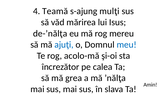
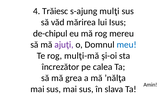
Teamă: Teamă -> Trăiesc
de-ʼnălţa: de-ʼnălţa -> de-chipul
ajuţi colour: blue -> purple
acolo-mă: acolo-mă -> mulţi-mă
